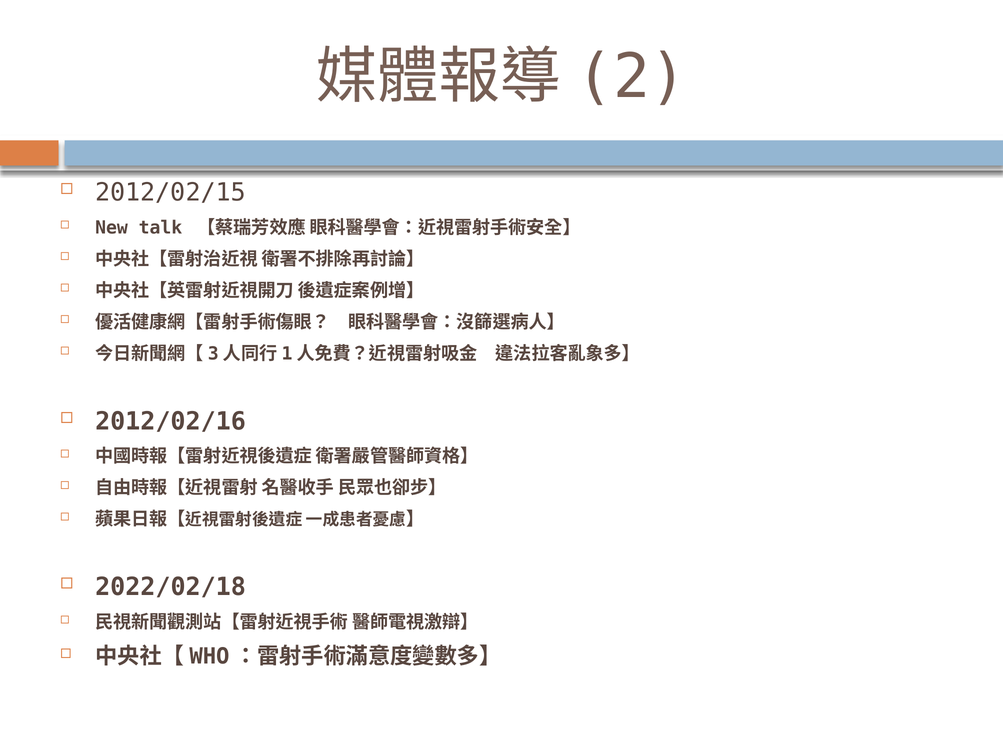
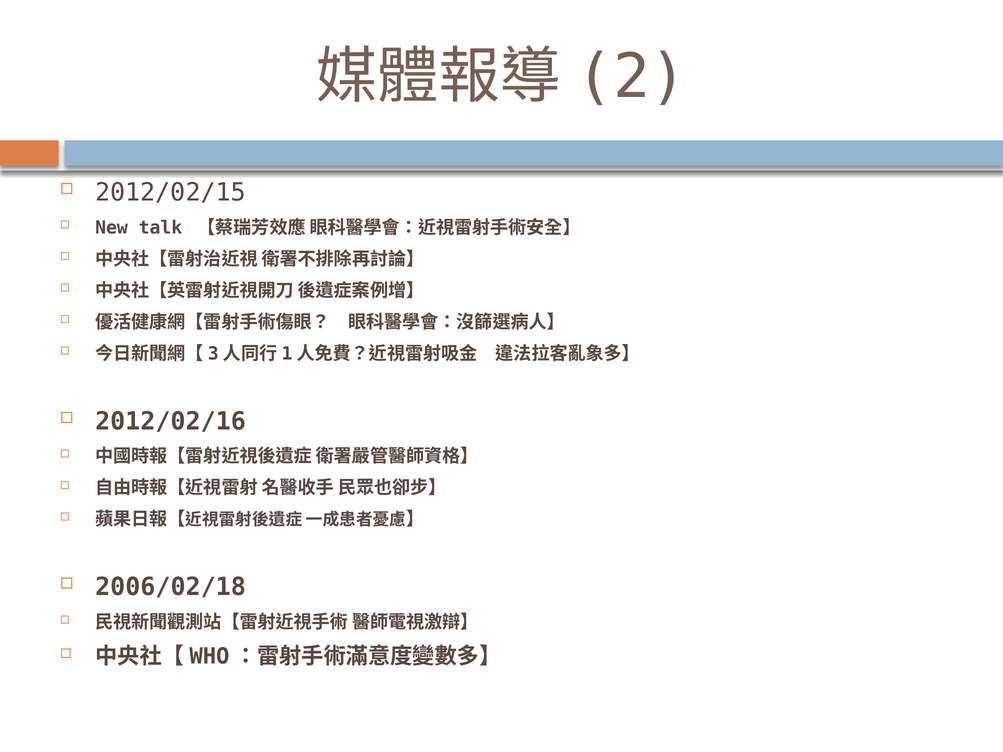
2022/02/18: 2022/02/18 -> 2006/02/18
